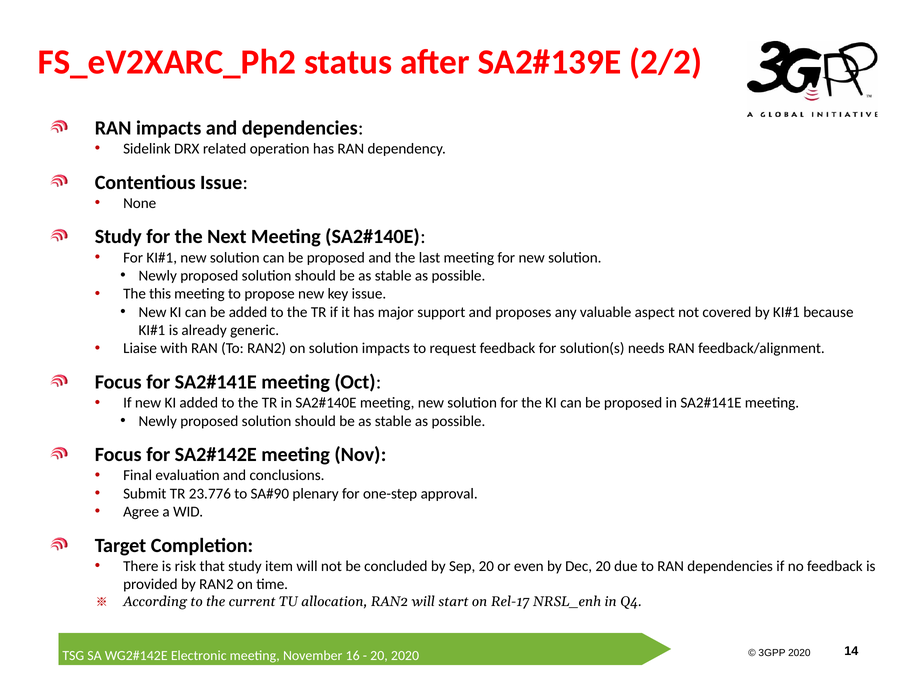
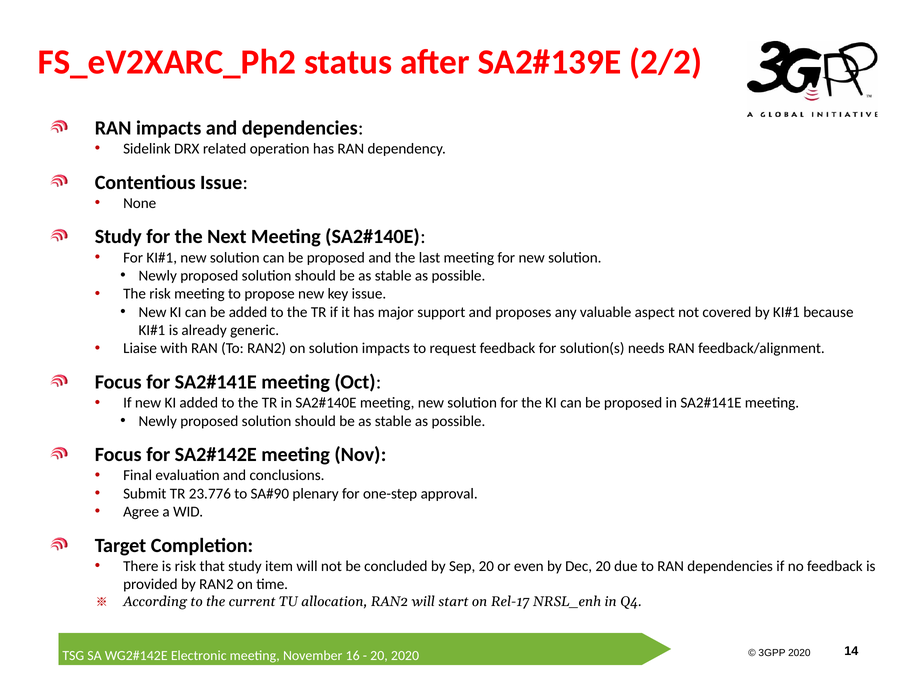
The this: this -> risk
